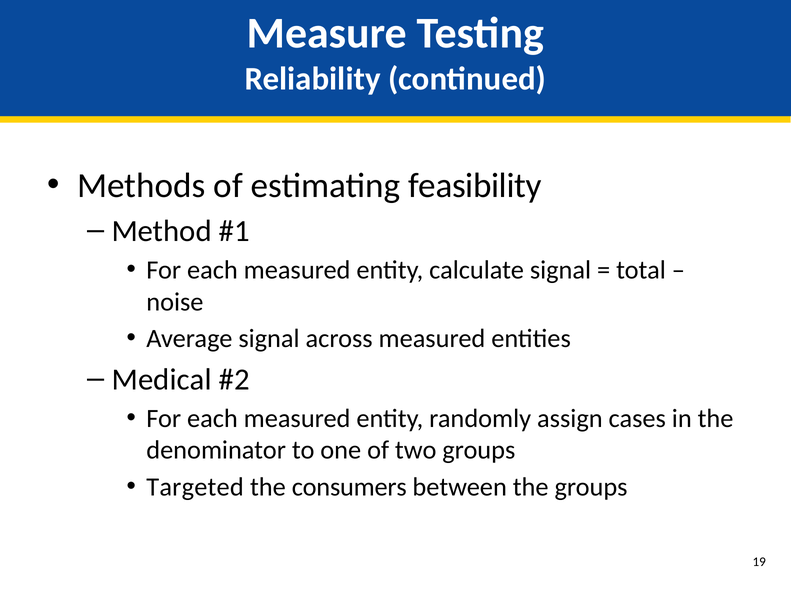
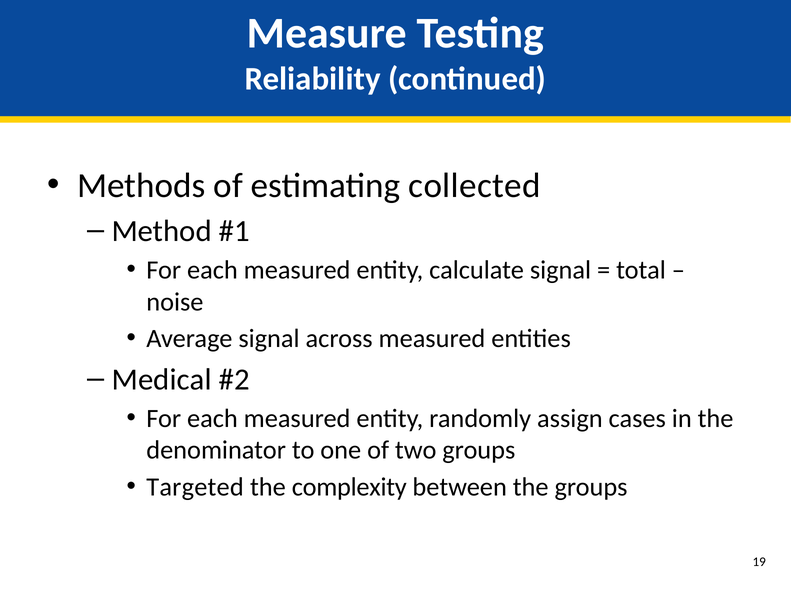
feasibility: feasibility -> collected
consumers: consumers -> complexity
